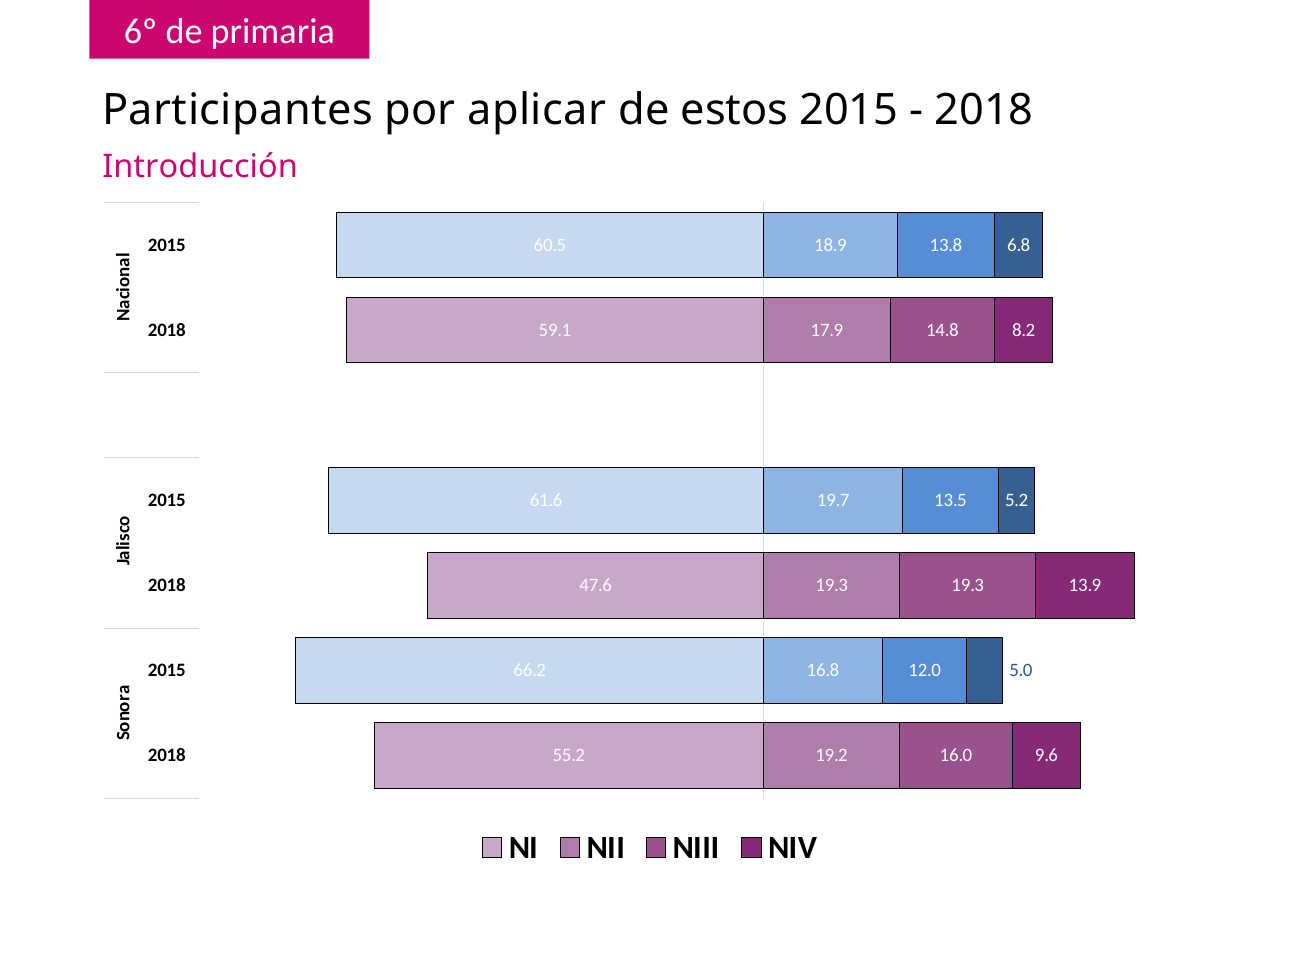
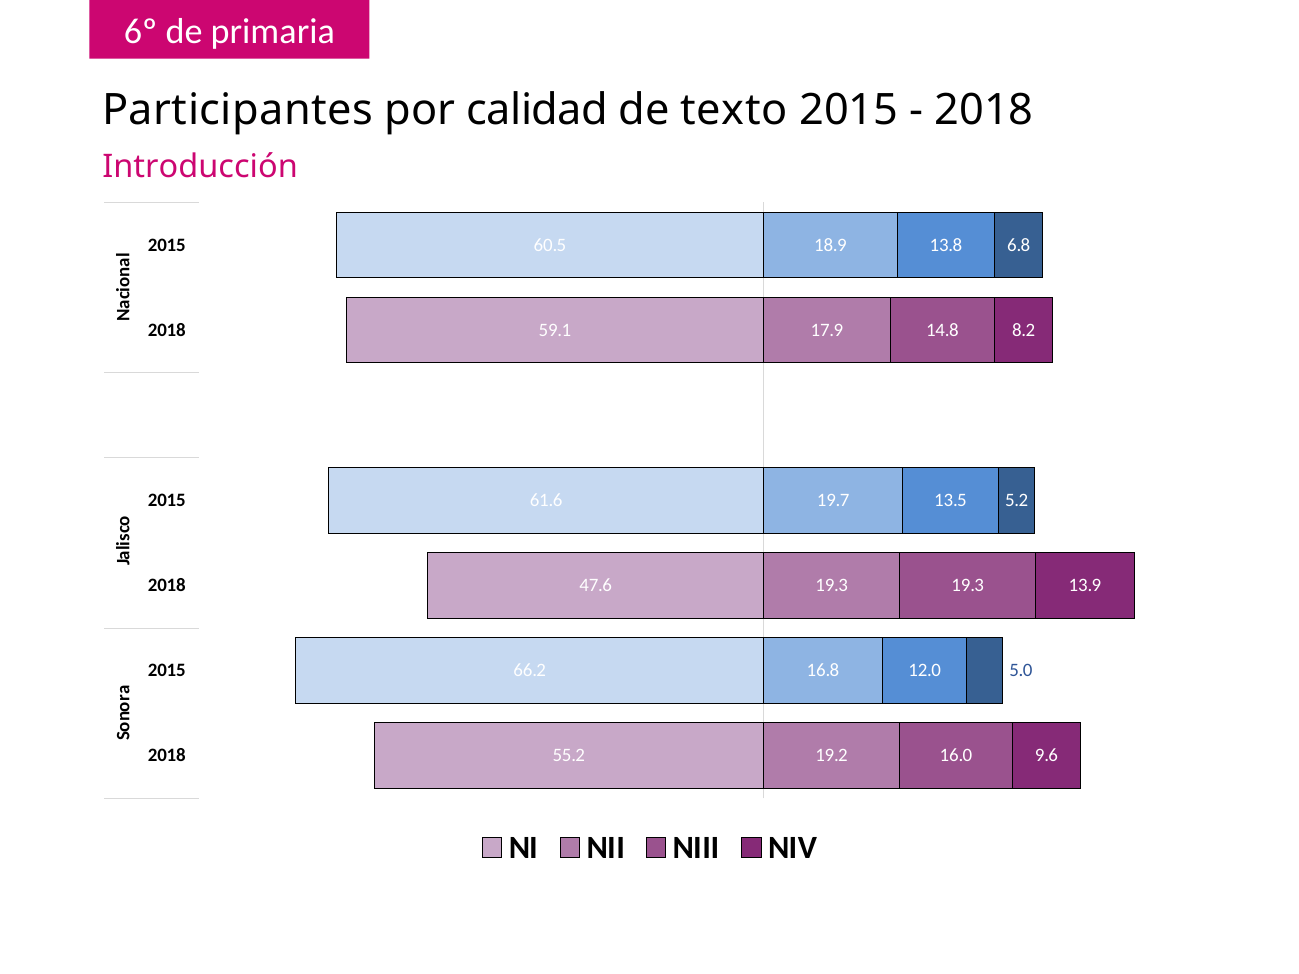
aplicar: aplicar -> calidad
estos: estos -> texto
